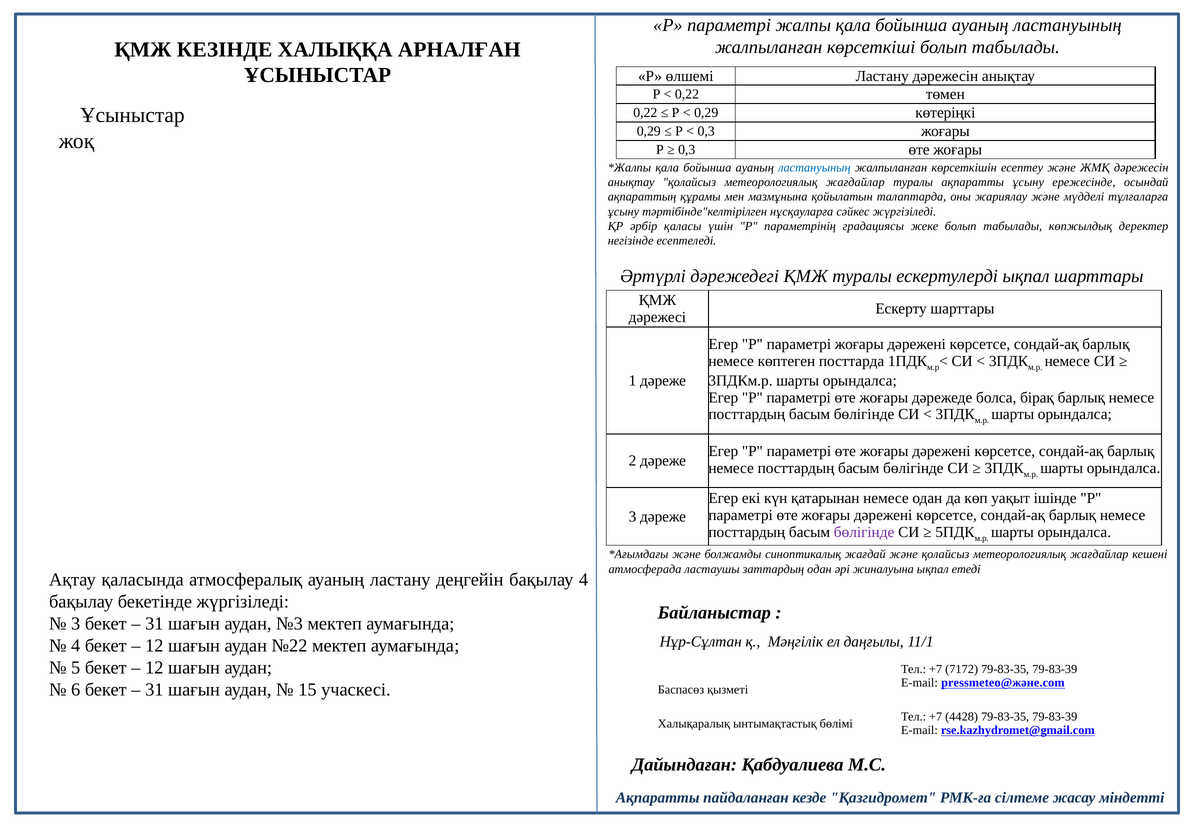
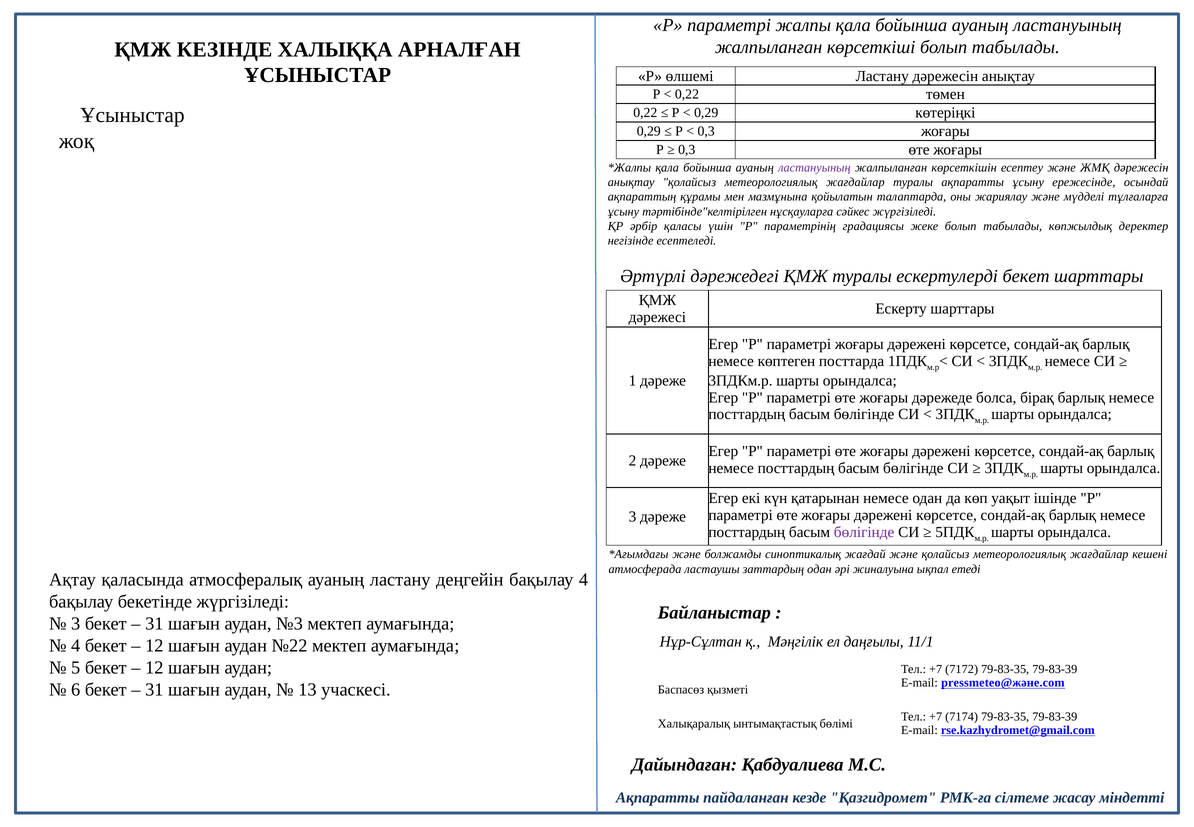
ластануының at (814, 167) colour: blue -> purple
ескертулерді ықпал: ықпал -> бекет
15: 15 -> 13
4428: 4428 -> 7174
